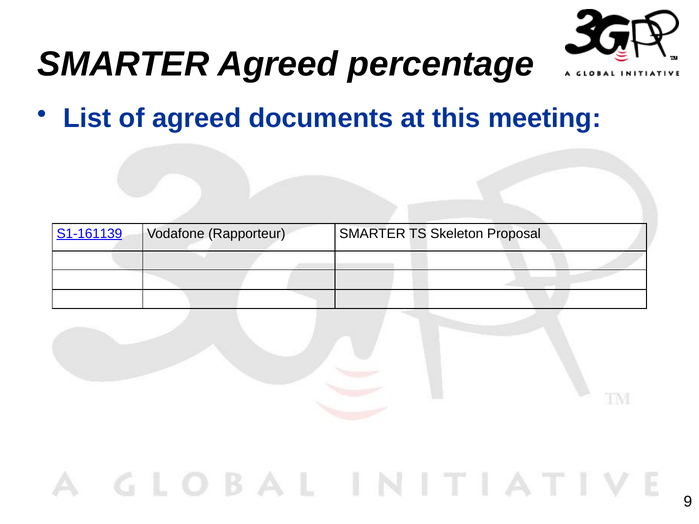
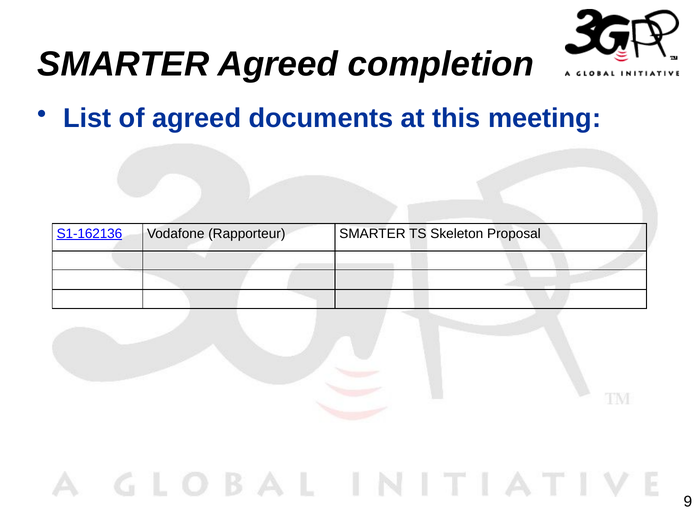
percentage: percentage -> completion
S1-161139: S1-161139 -> S1-162136
